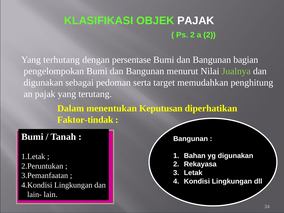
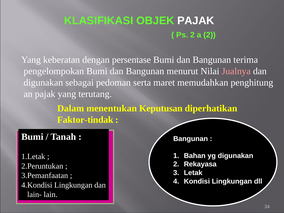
terhutang: terhutang -> keberatan
bagian: bagian -> terima
Jualnya colour: light green -> pink
target: target -> maret
